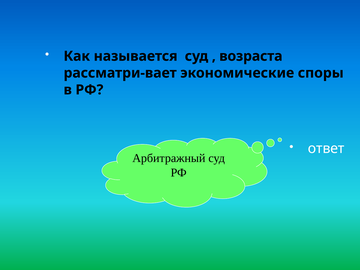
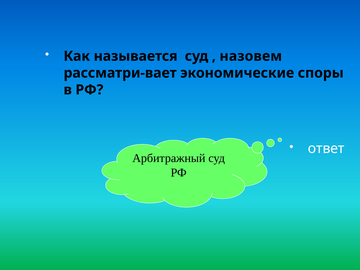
возраста: возраста -> назовем
